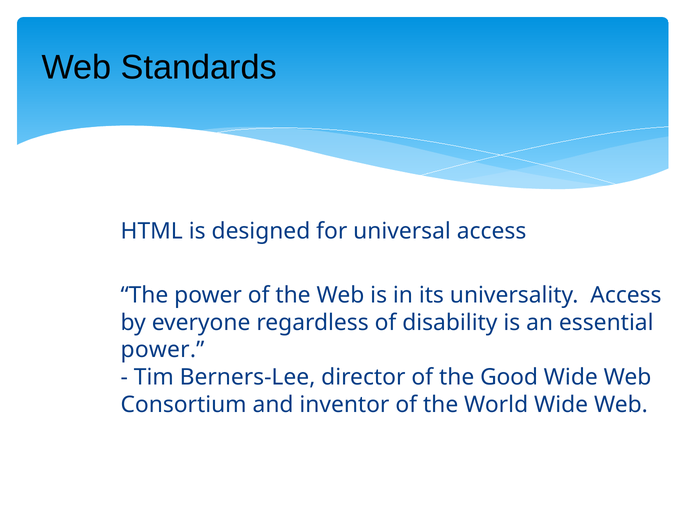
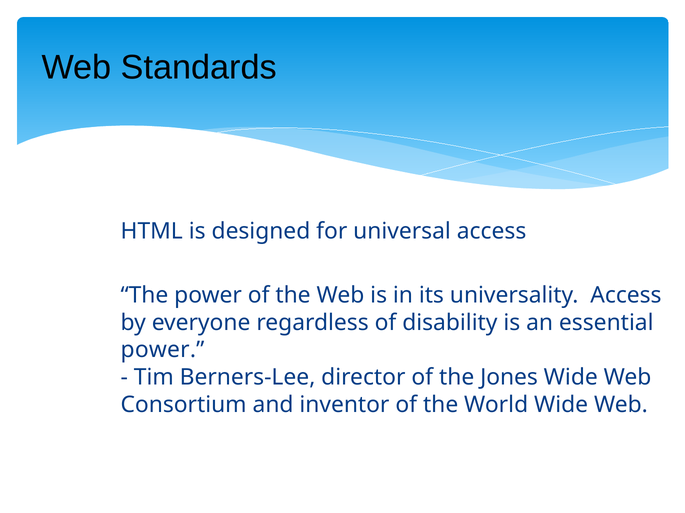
Good: Good -> Jones
